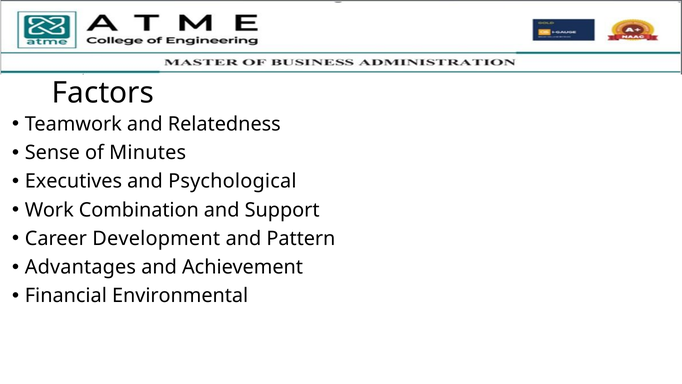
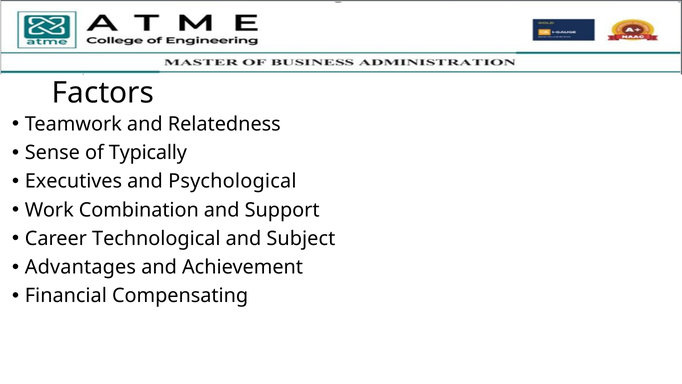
Minutes: Minutes -> Typically
Development: Development -> Technological
Pattern: Pattern -> Subject
Environmental: Environmental -> Compensating
